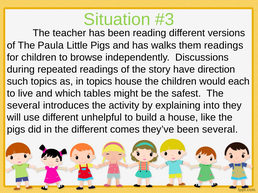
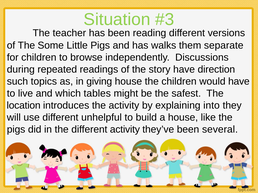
Paula: Paula -> Some
them readings: readings -> separate
in topics: topics -> giving
would each: each -> have
several at (24, 106): several -> location
different comes: comes -> activity
